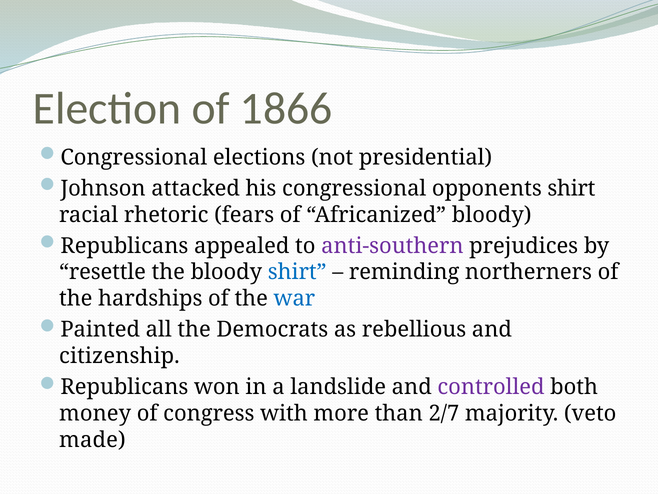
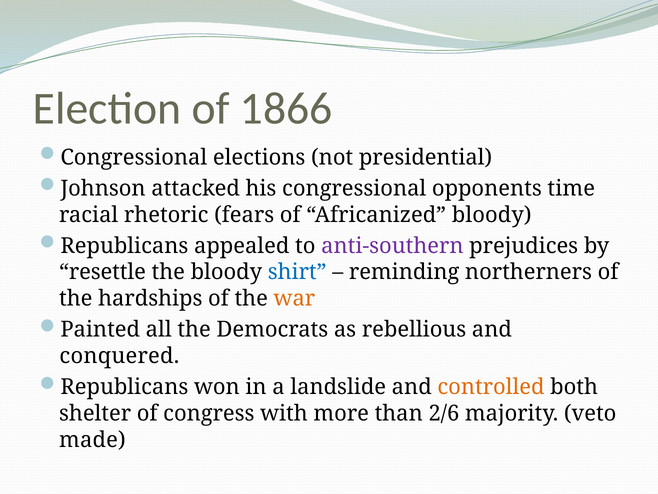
opponents shirt: shirt -> time
war colour: blue -> orange
citizenship: citizenship -> conquered
controlled colour: purple -> orange
money: money -> shelter
2/7: 2/7 -> 2/6
